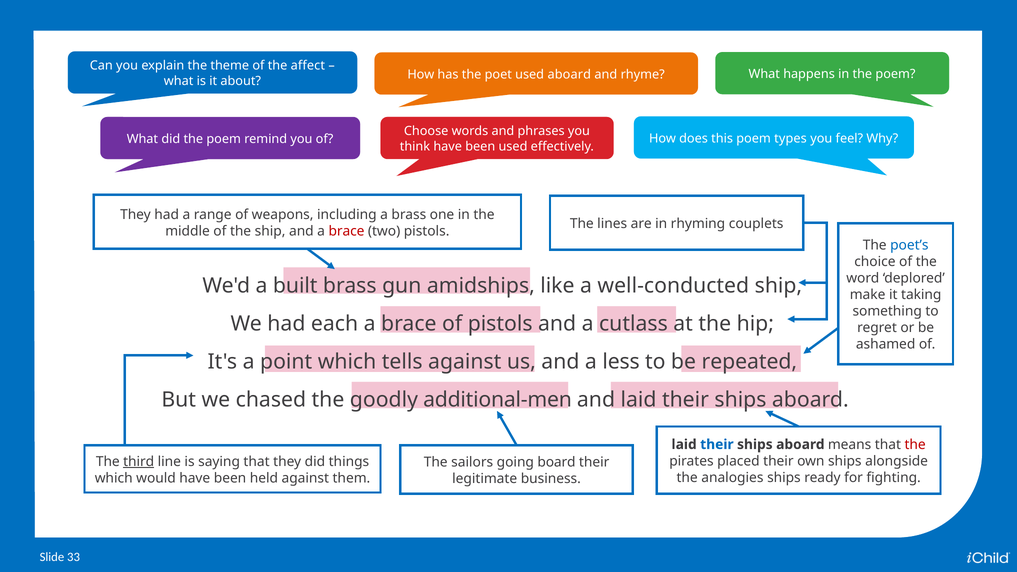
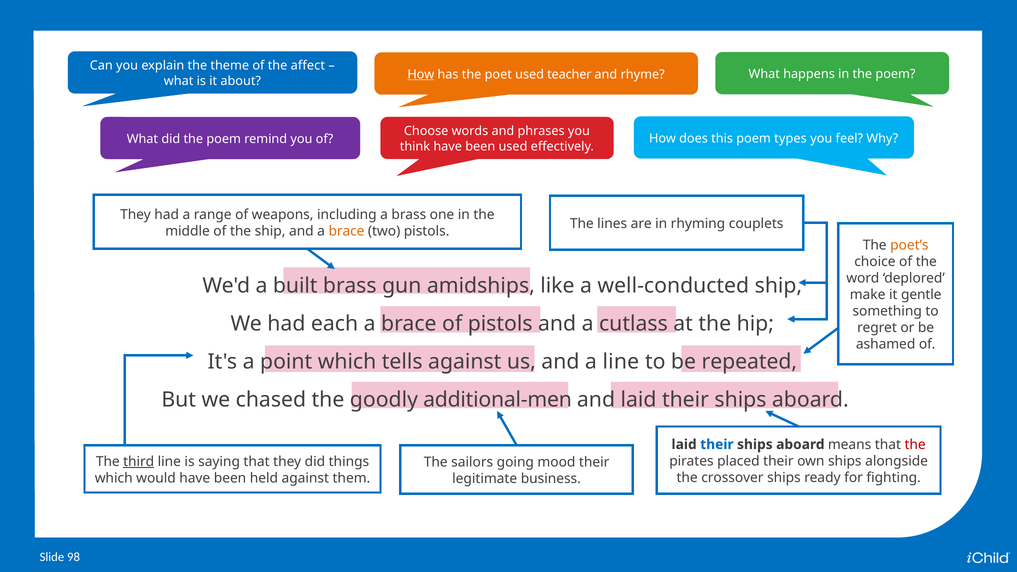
How at (421, 74) underline: none -> present
used aboard: aboard -> teacher
brace at (347, 231) colour: red -> orange
poet’s colour: blue -> orange
taking: taking -> gentle
a less: less -> line
board: board -> mood
analogies: analogies -> crossover
33: 33 -> 98
